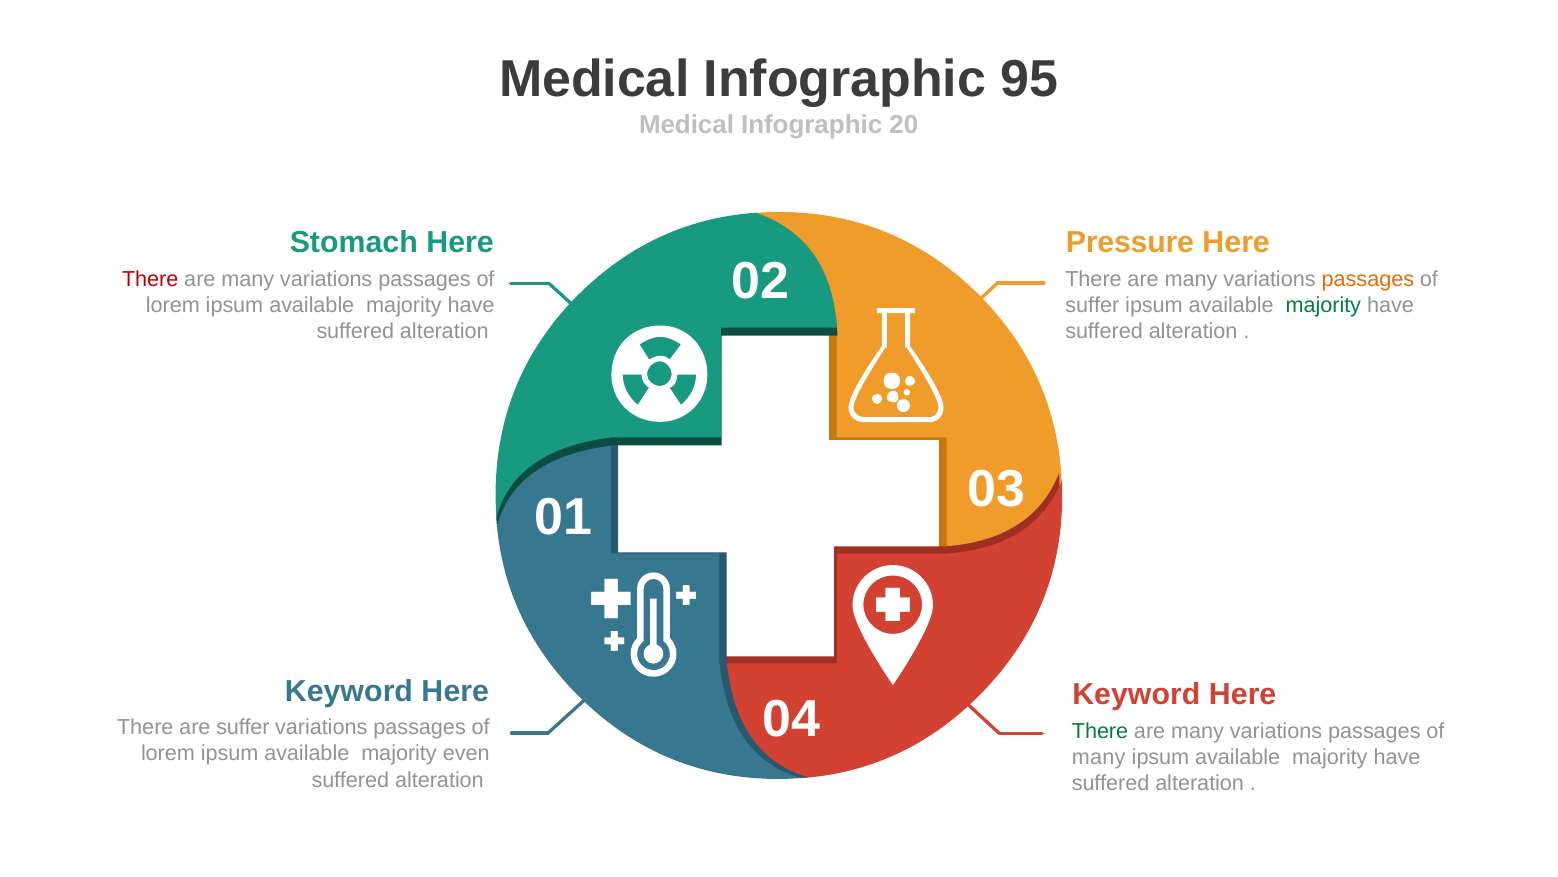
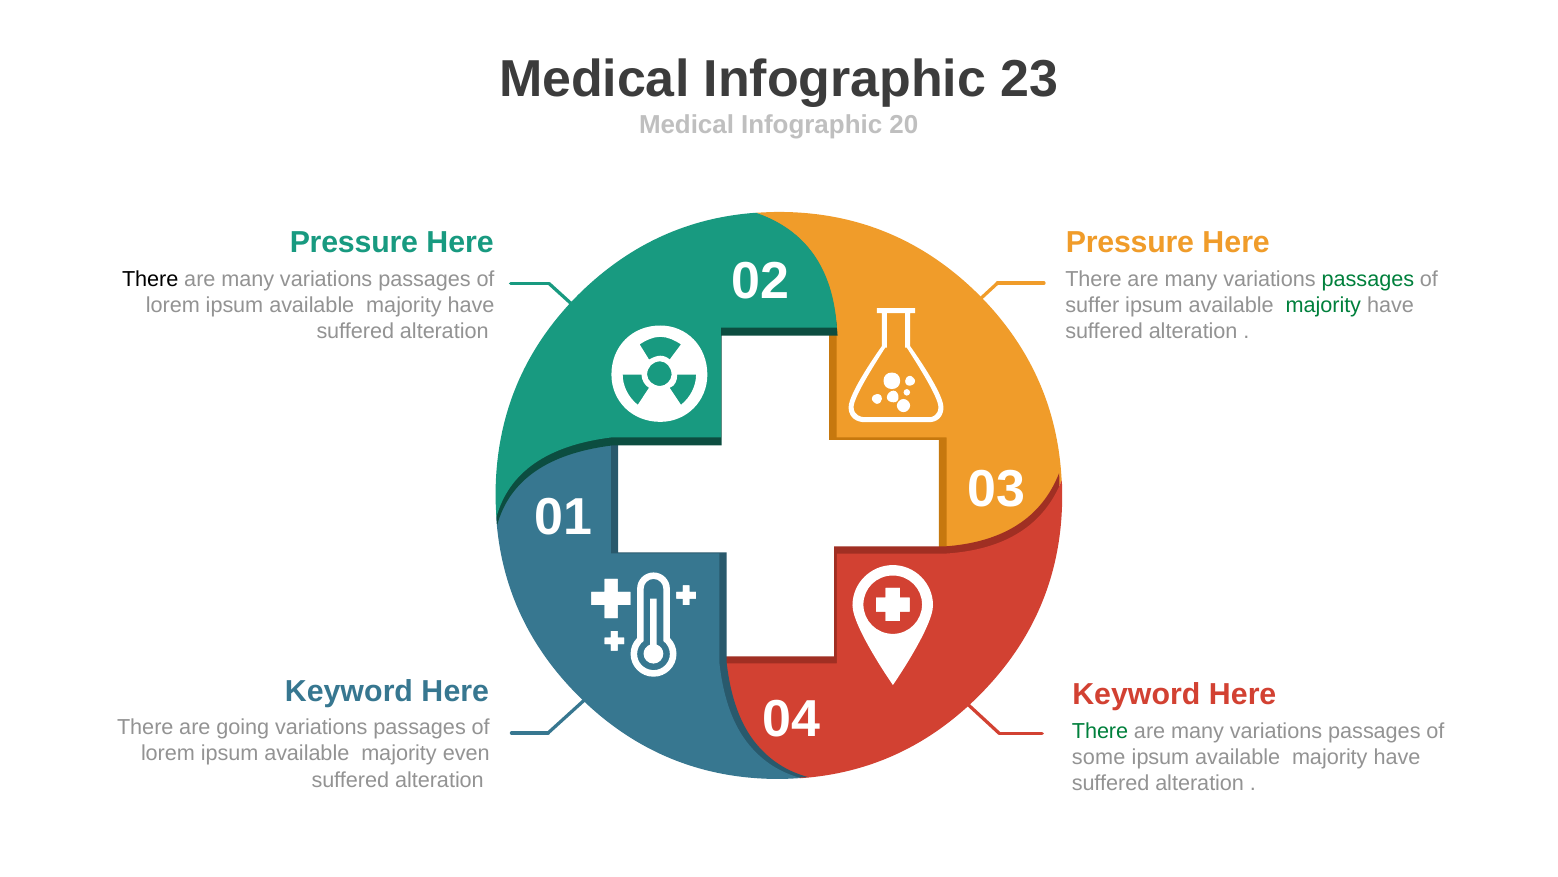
95: 95 -> 23
Stomach at (354, 243): Stomach -> Pressure
There at (150, 279) colour: red -> black
passages at (1368, 279) colour: orange -> green
are suffer: suffer -> going
many at (1099, 756): many -> some
